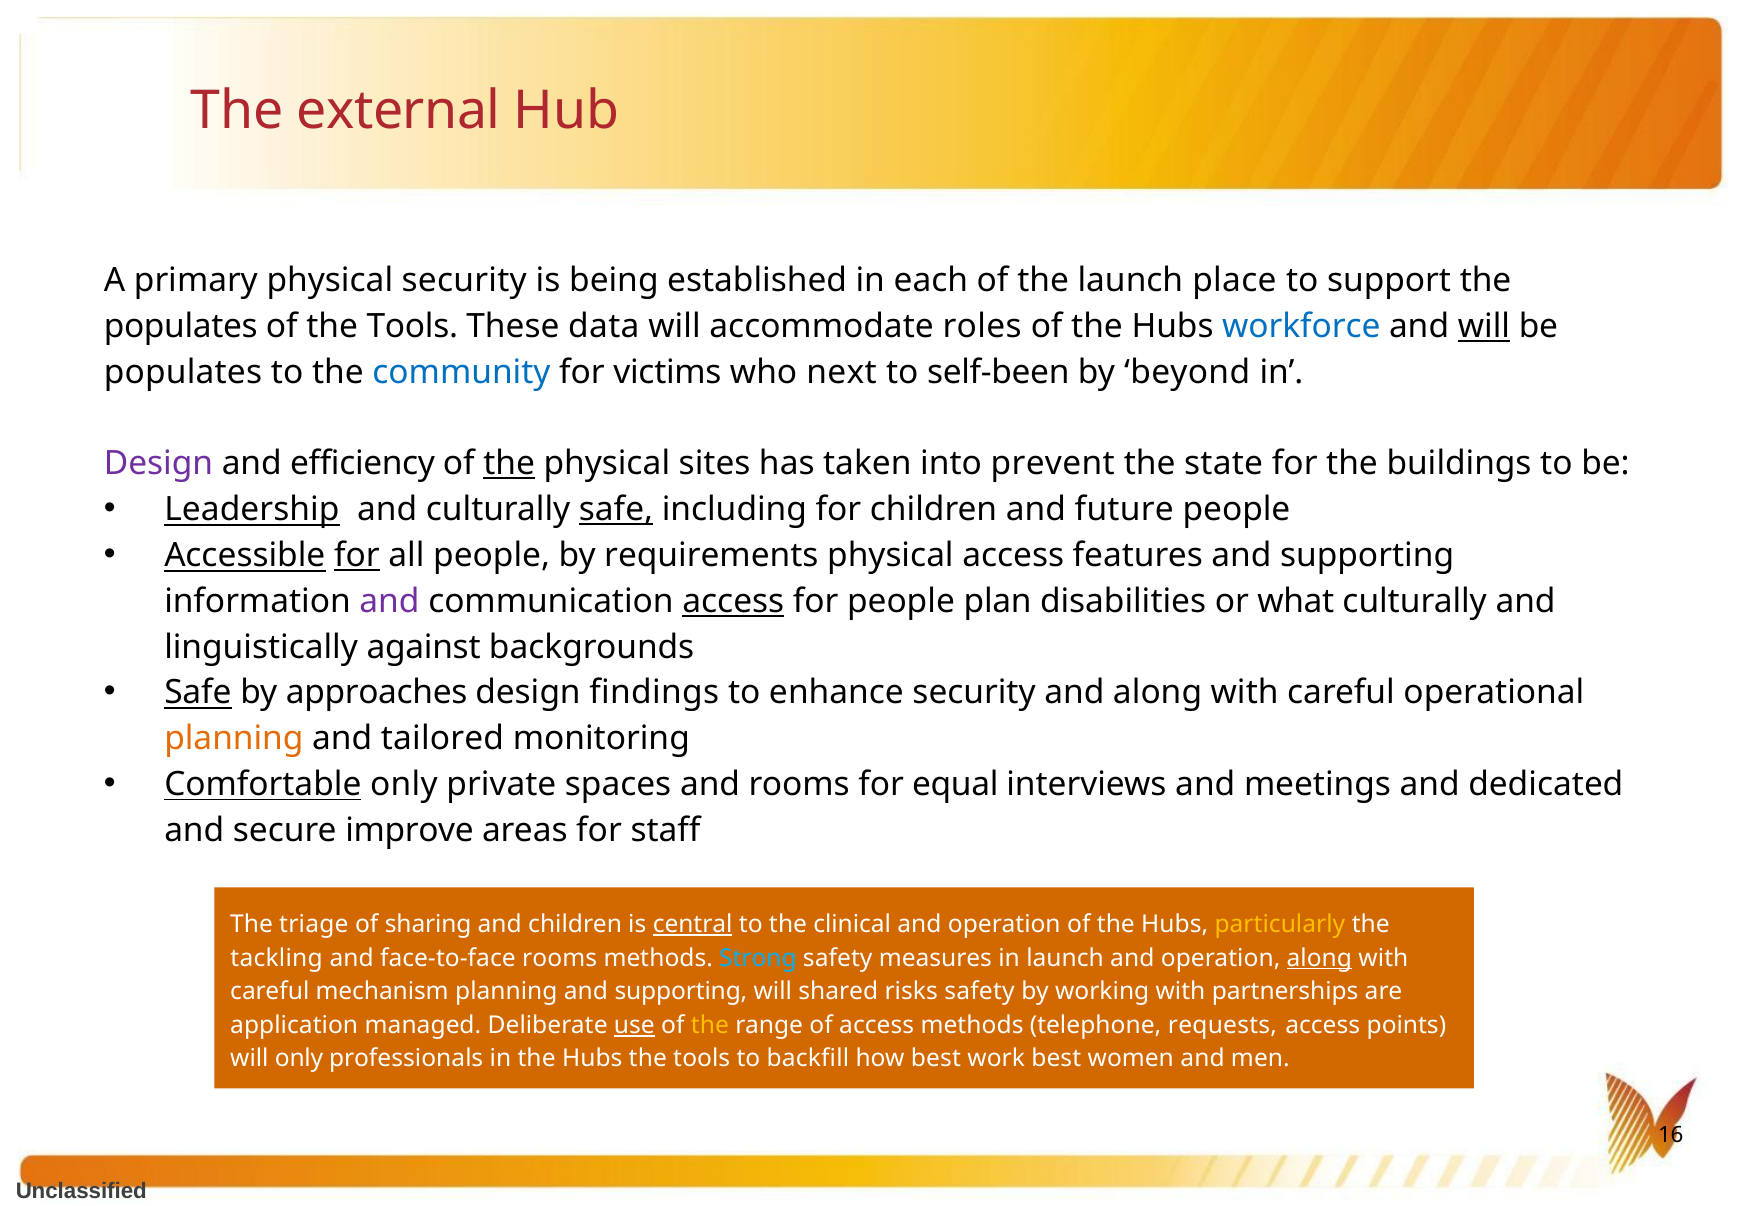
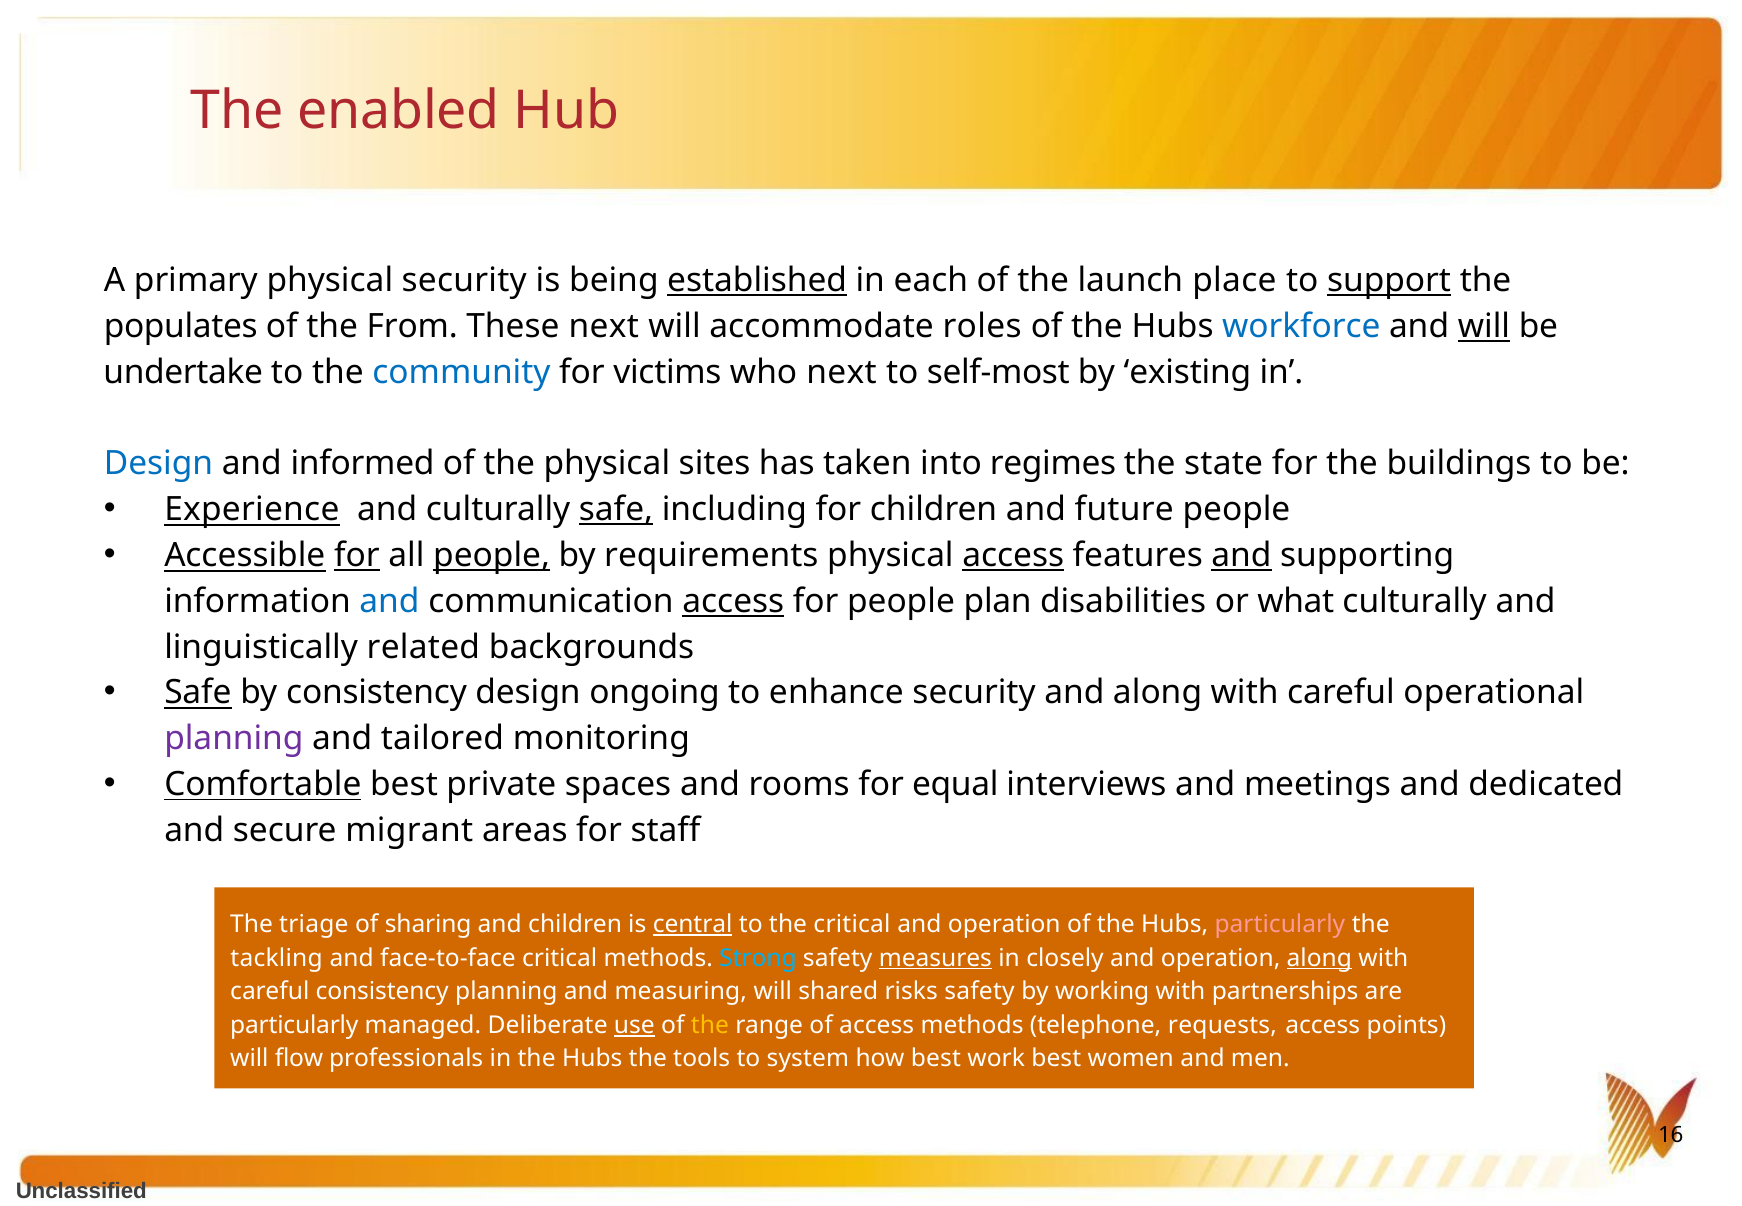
external: external -> enabled
established underline: none -> present
support underline: none -> present
of the Tools: Tools -> From
These data: data -> next
populates at (183, 372): populates -> undertake
self-been: self-been -> self-most
beyond: beyond -> existing
Design at (158, 464) colour: purple -> blue
efficiency: efficiency -> informed
the at (509, 464) underline: present -> none
prevent: prevent -> regimes
Leadership: Leadership -> Experience
people at (492, 555) underline: none -> present
access at (1013, 555) underline: none -> present
and at (1241, 555) underline: none -> present
and at (389, 601) colour: purple -> blue
against: against -> related
by approaches: approaches -> consistency
findings: findings -> ongoing
planning at (234, 738) colour: orange -> purple
Comfortable only: only -> best
improve: improve -> migrant
the clinical: clinical -> critical
particularly at (1280, 924) colour: yellow -> pink
face-to-face rooms: rooms -> critical
measures underline: none -> present
in launch: launch -> closely
careful mechanism: mechanism -> consistency
planning and supporting: supporting -> measuring
application at (294, 1025): application -> particularly
will only: only -> flow
backfill: backfill -> system
